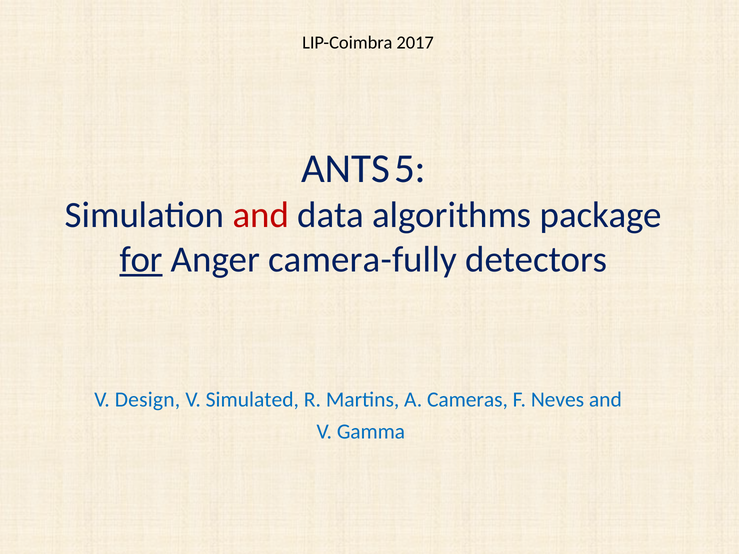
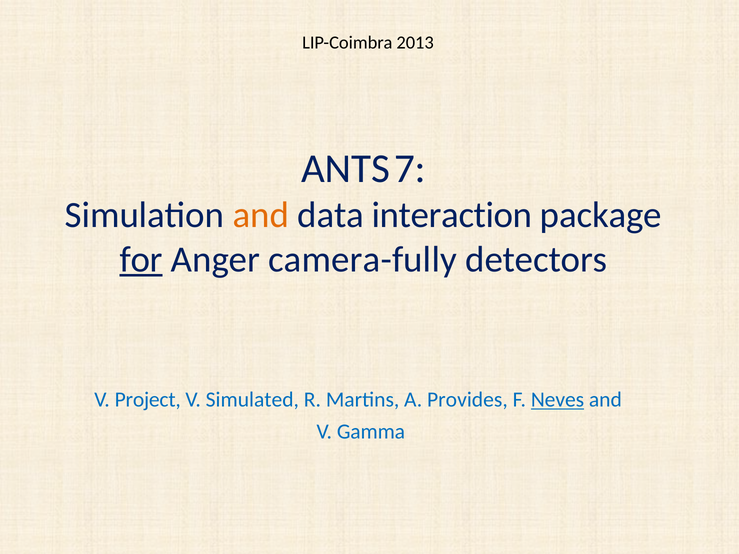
2017: 2017 -> 2013
5: 5 -> 7
and at (261, 215) colour: red -> orange
algorithms: algorithms -> interaction
Design: Design -> Project
Cameras: Cameras -> Provides
Neves underline: none -> present
